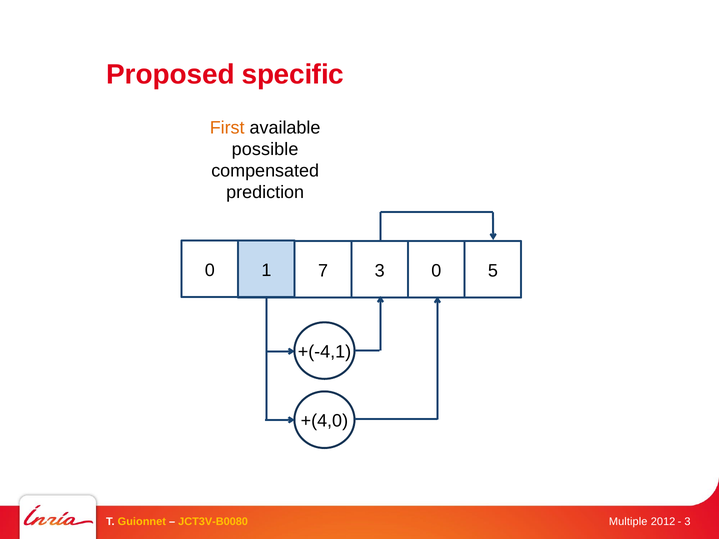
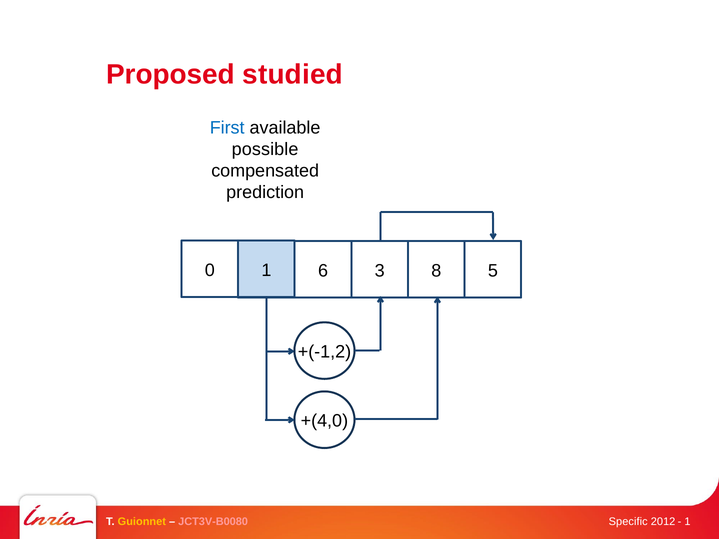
specific: specific -> studied
First colour: orange -> blue
7: 7 -> 6
3 0: 0 -> 8
+(-4,1: +(-4,1 -> +(-1,2
JCT3V-B0080 colour: yellow -> pink
3 at (687, 522): 3 -> 1
Multiple: Multiple -> Specific
